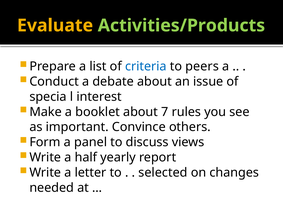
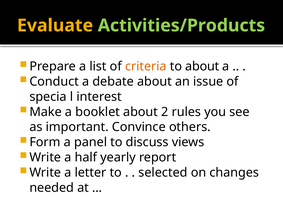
criteria colour: blue -> orange
to peers: peers -> about
7: 7 -> 2
